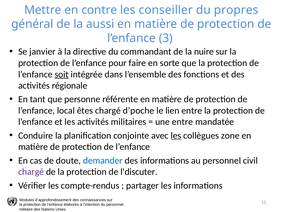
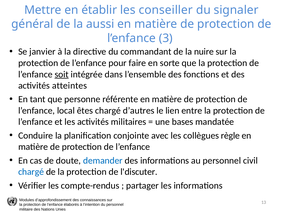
contre: contre -> établir
propres: propres -> signaler
régionale: régionale -> atteintes
d’poche: d’poche -> d’autres
une entre: entre -> bases
les at (176, 136) underline: present -> none
zone: zone -> règle
chargé at (31, 172) colour: purple -> blue
